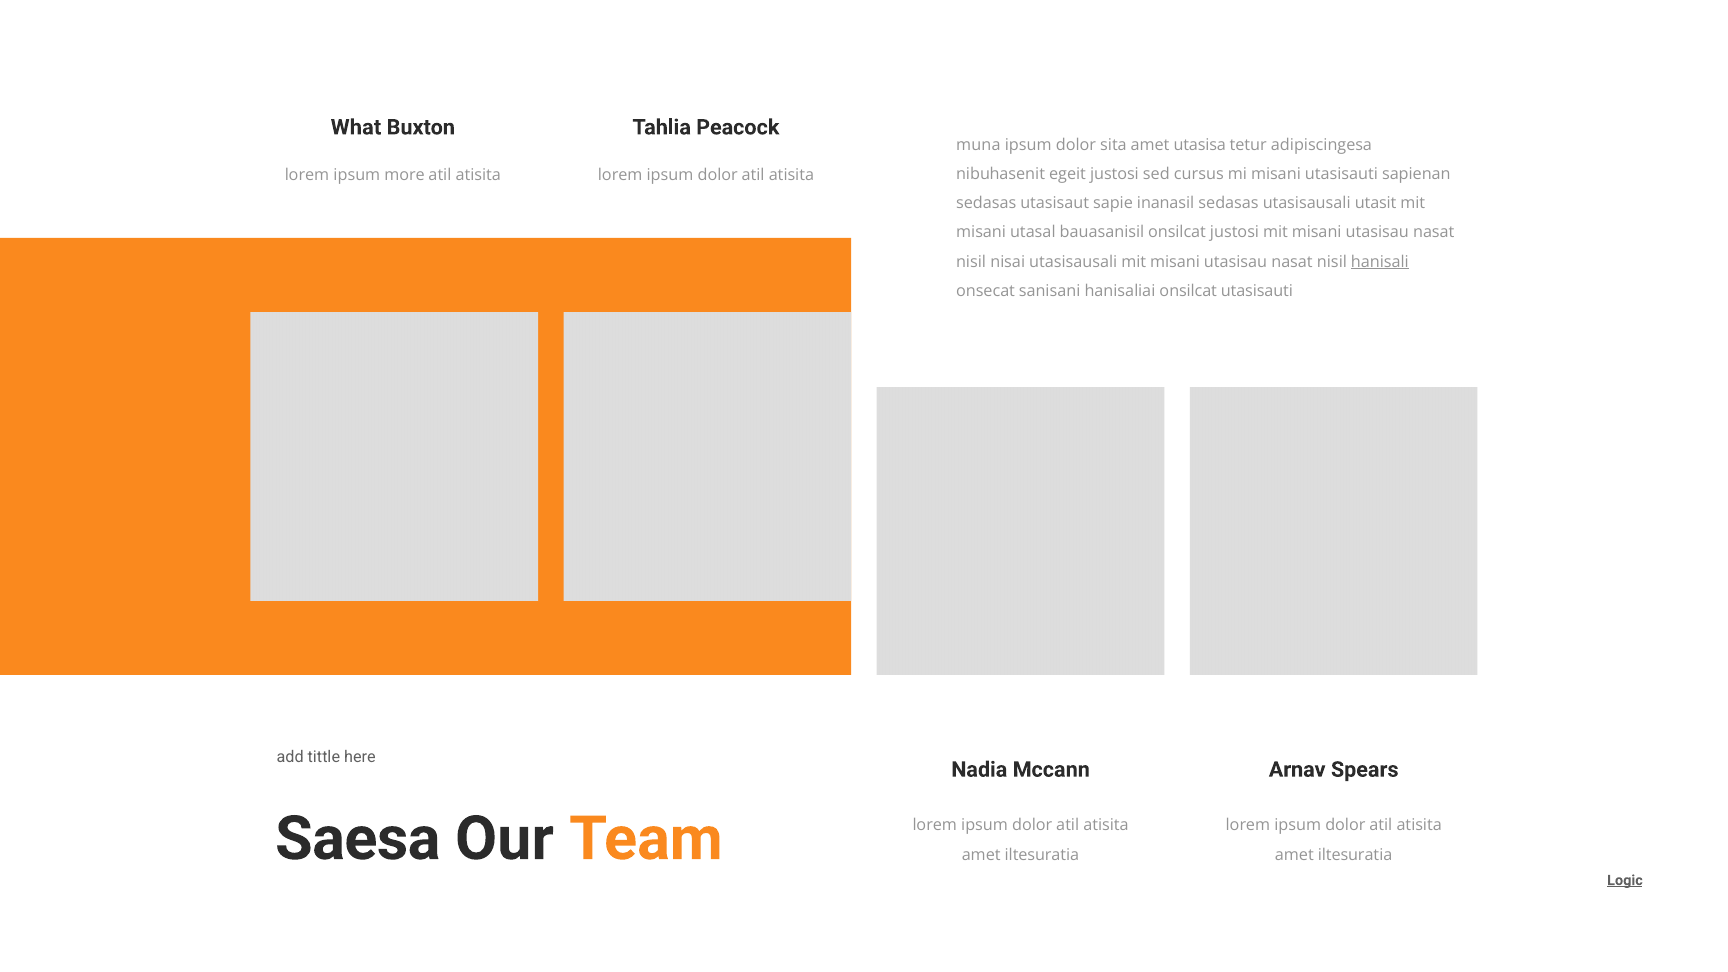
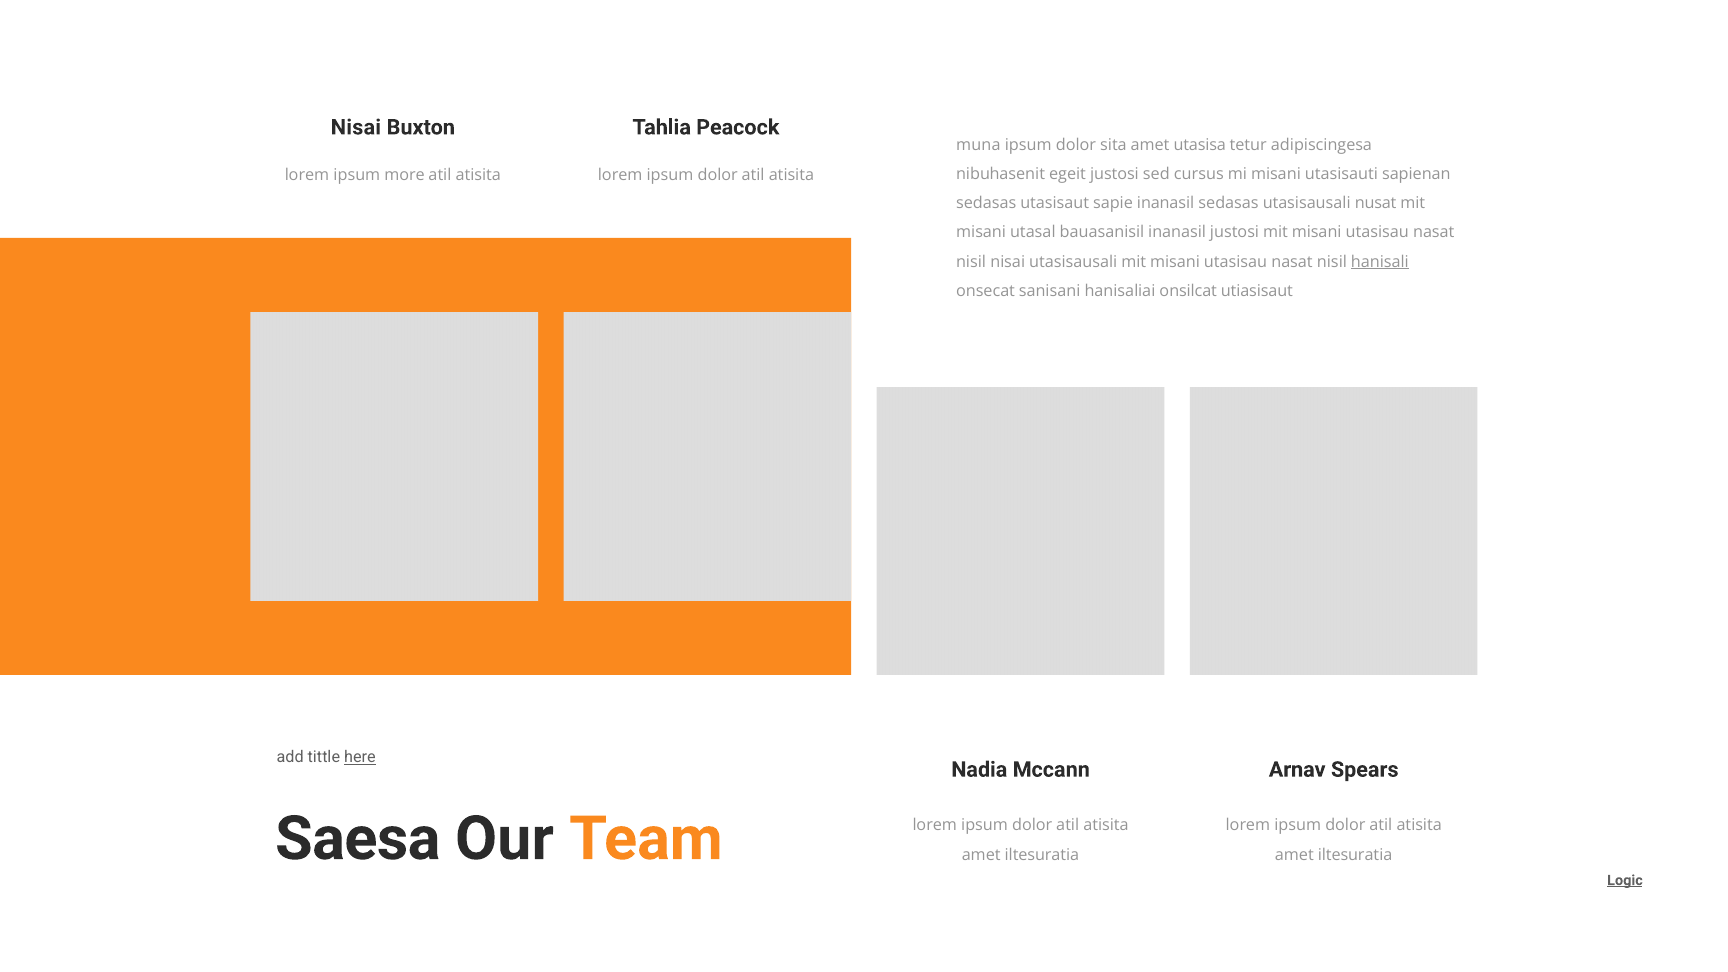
What at (356, 127): What -> Nisai
utasit: utasit -> nusat
bauasanisil onsilcat: onsilcat -> inanasil
onsilcat utasisauti: utasisauti -> utiasisaut
here underline: none -> present
